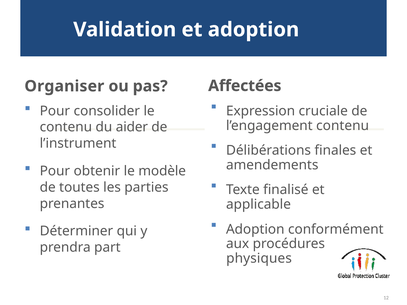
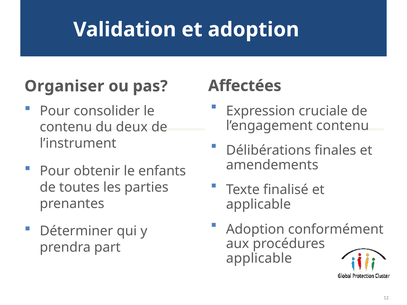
aider: aider -> deux
modèle: modèle -> enfants
physiques at (259, 259): physiques -> applicable
